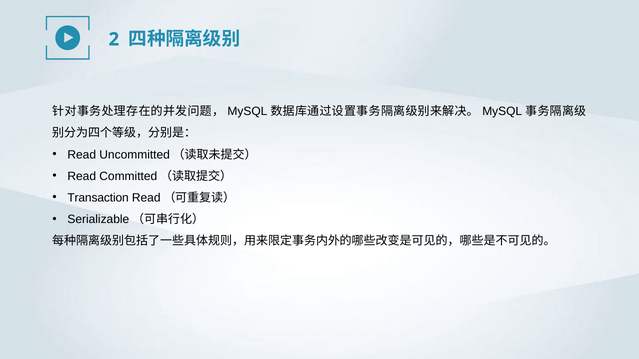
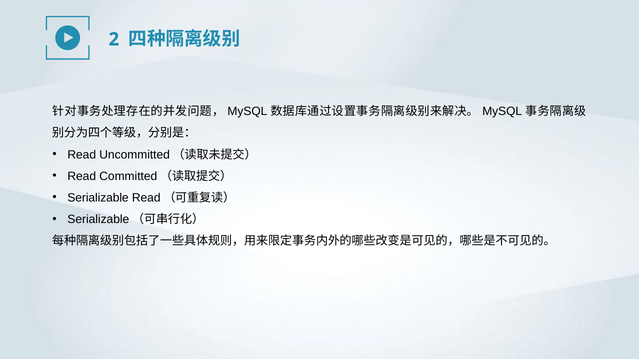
Transaction: Transaction -> Serializable
